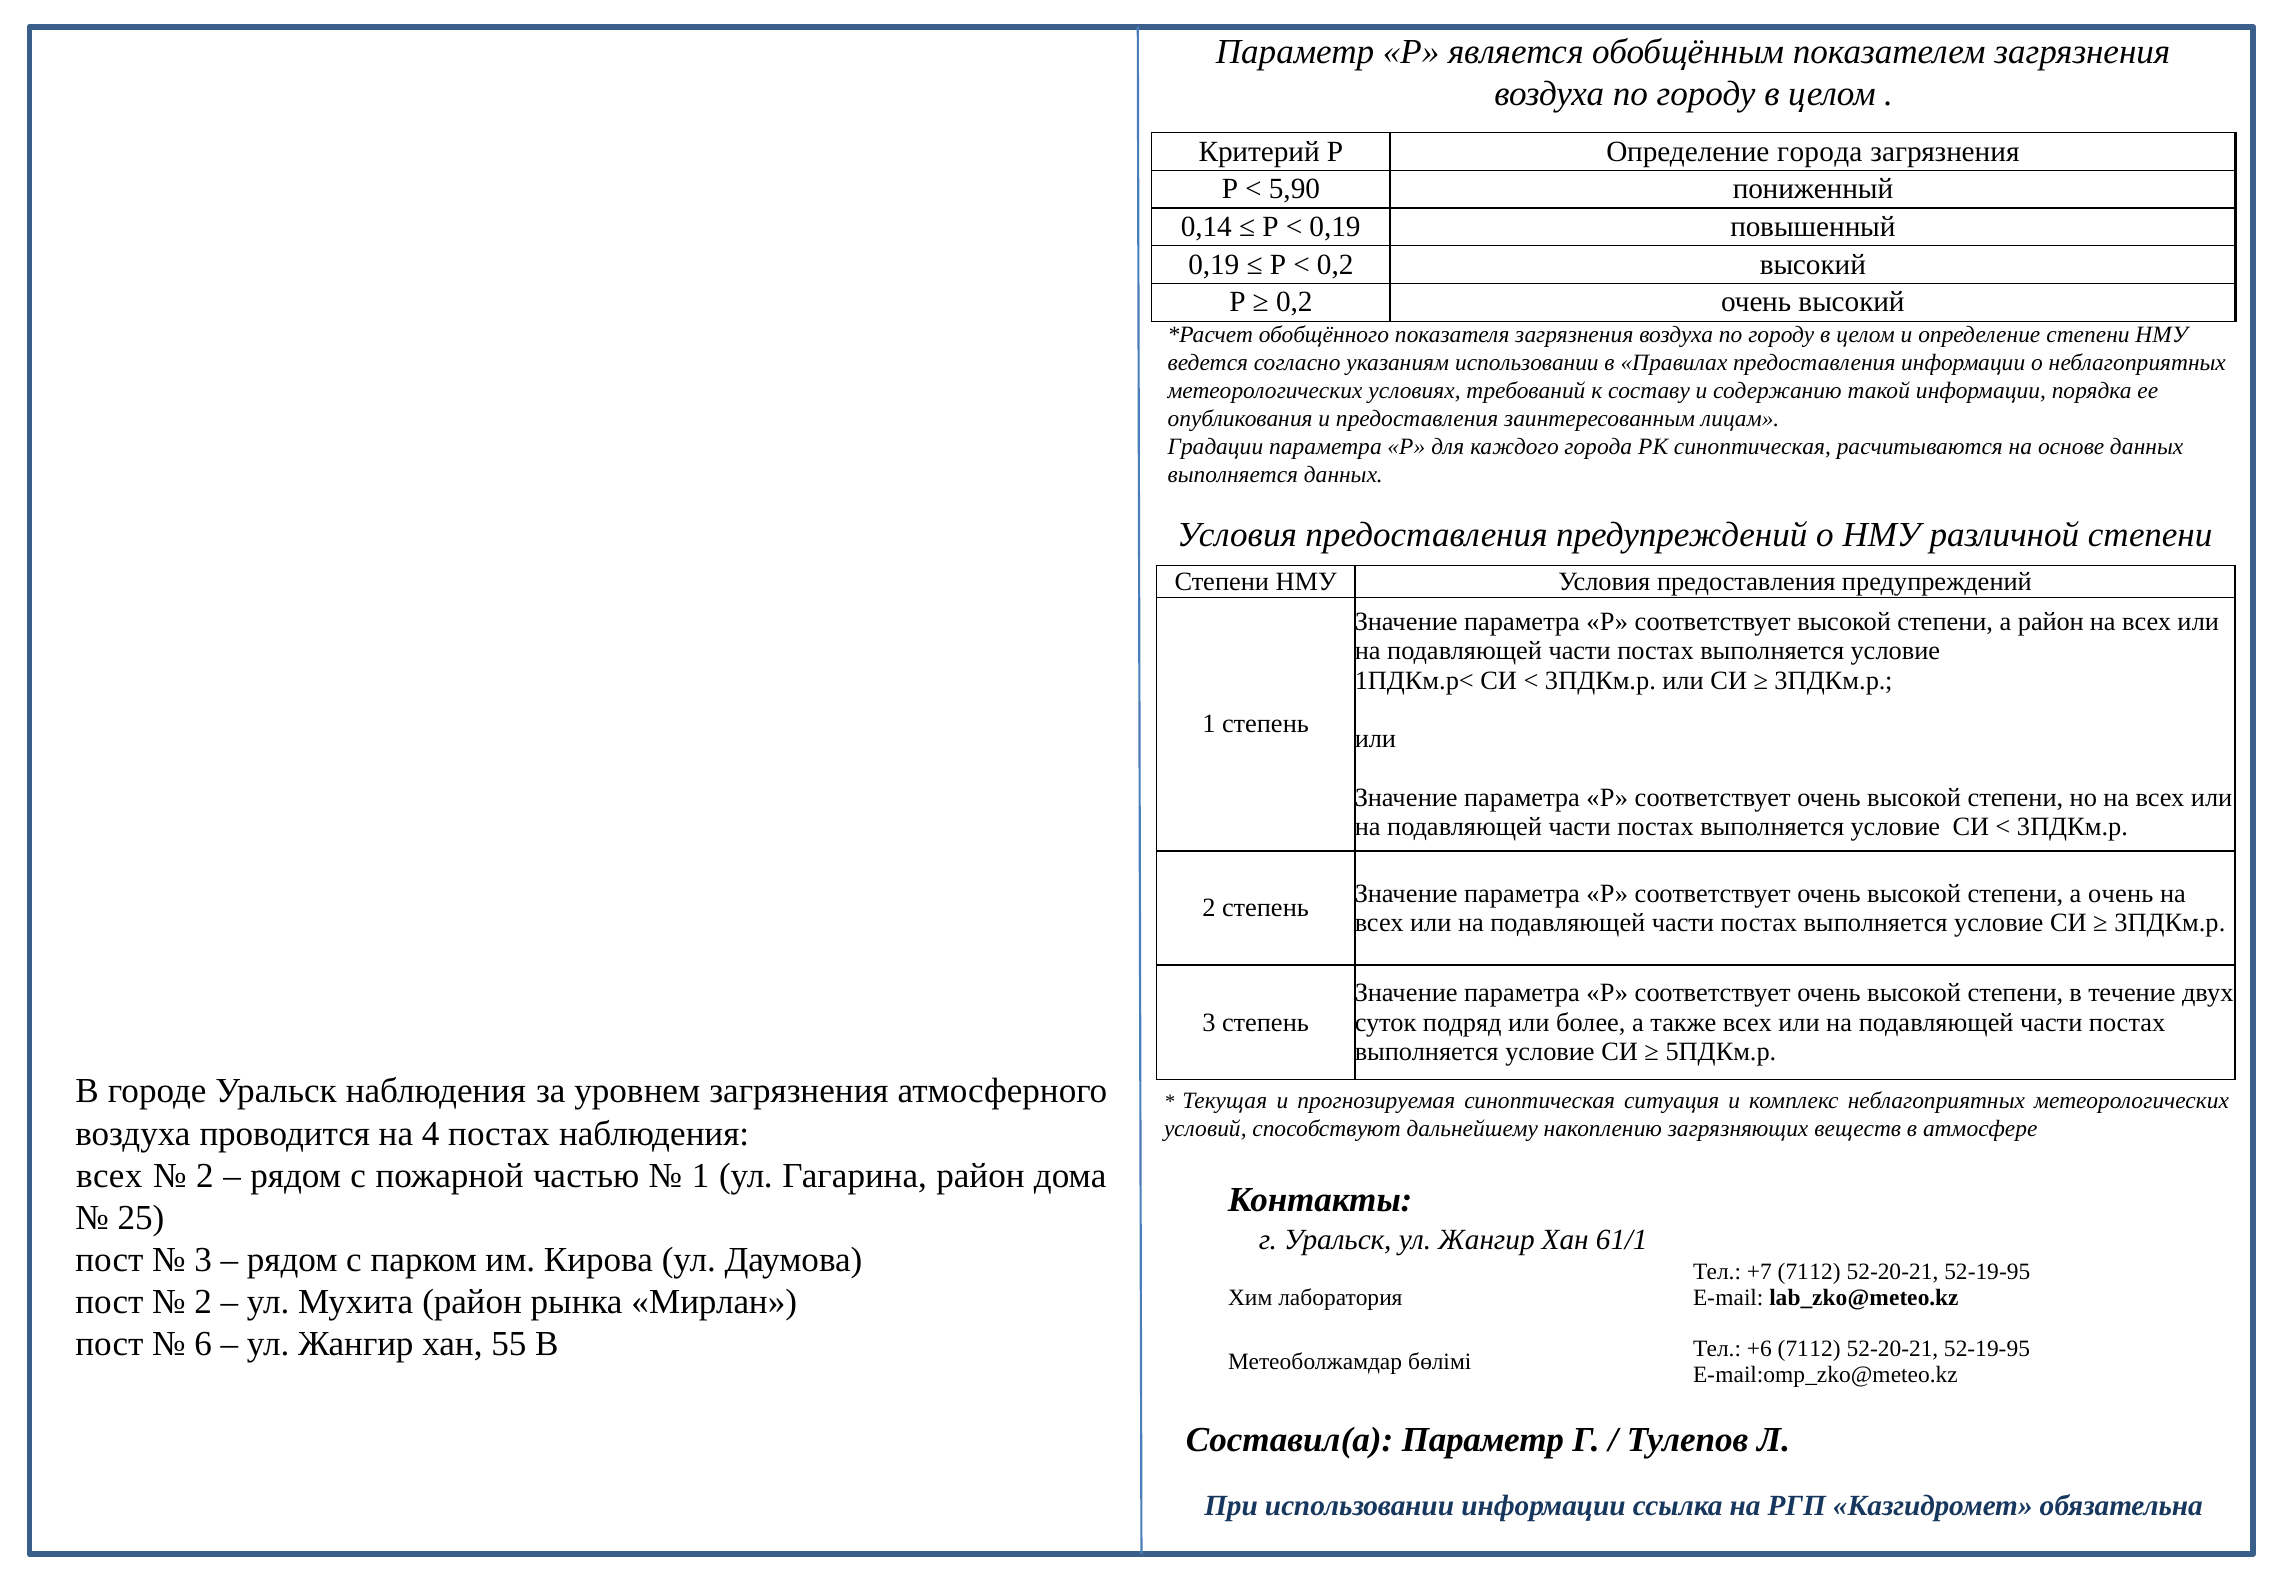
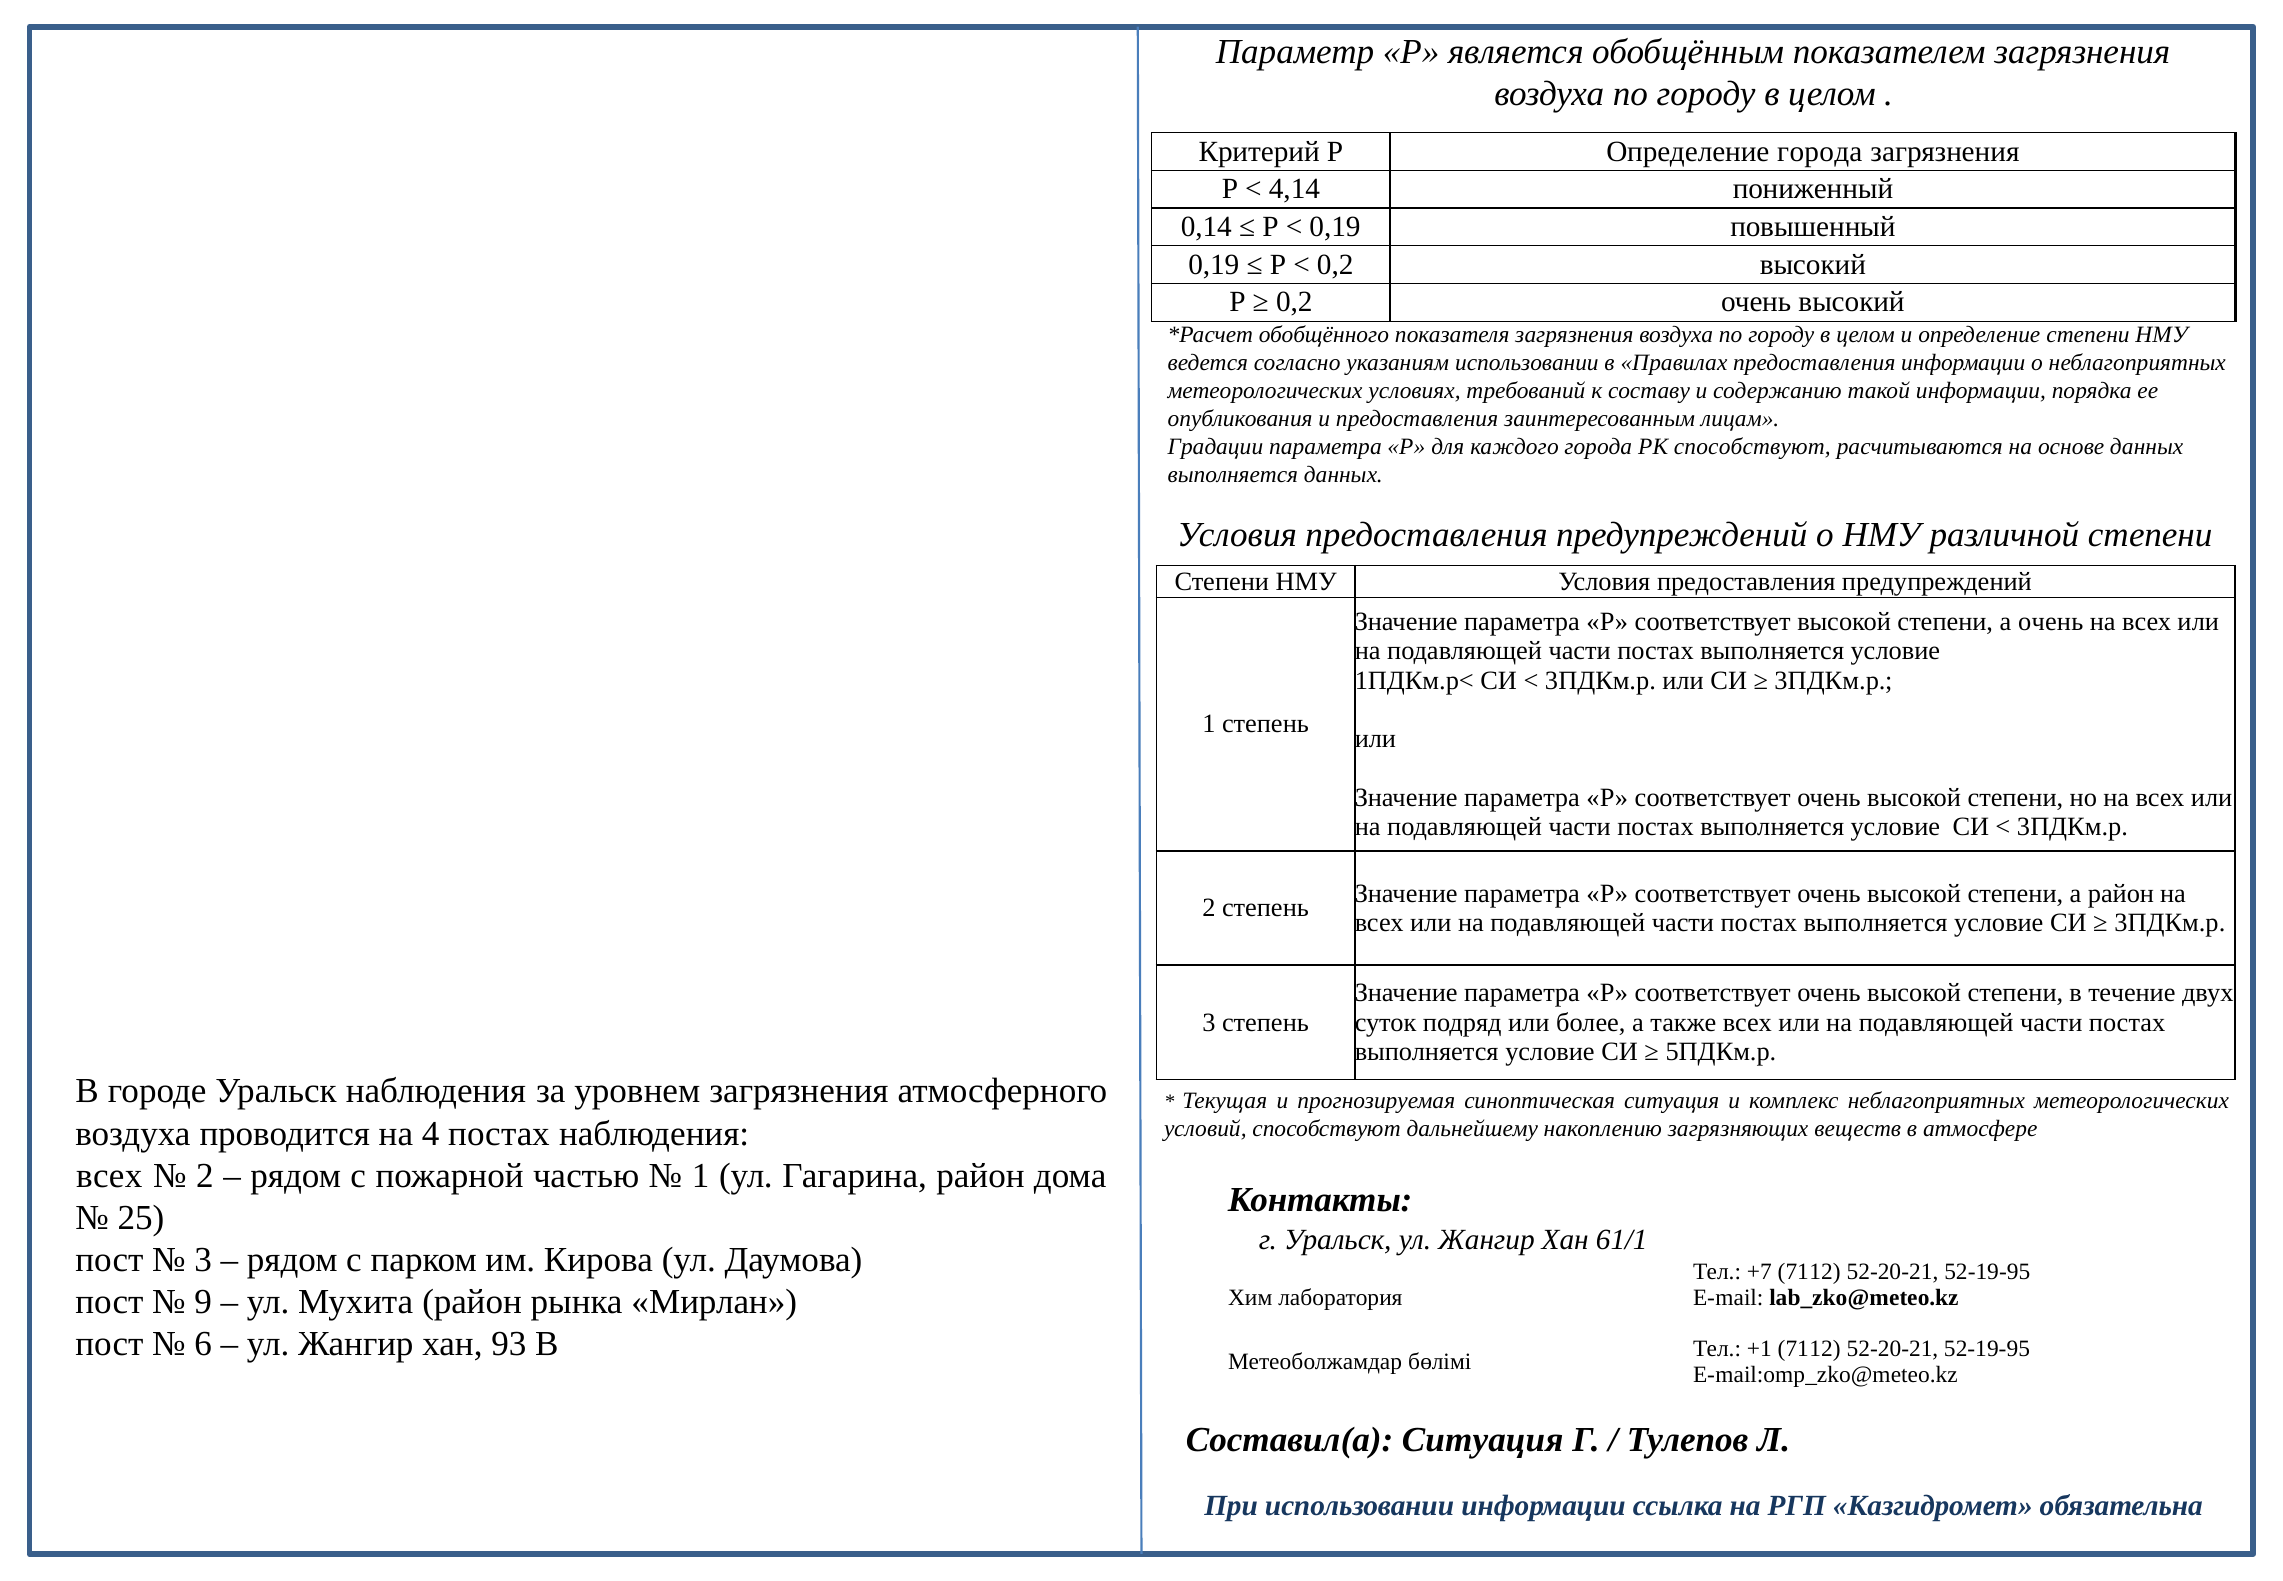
5,90: 5,90 -> 4,14
РК синоптическая: синоптическая -> способствуют
а район: район -> очень
а очень: очень -> район
2 at (203, 1302): 2 -> 9
55: 55 -> 93
+6: +6 -> +1
Составил(а Параметр: Параметр -> Ситуация
